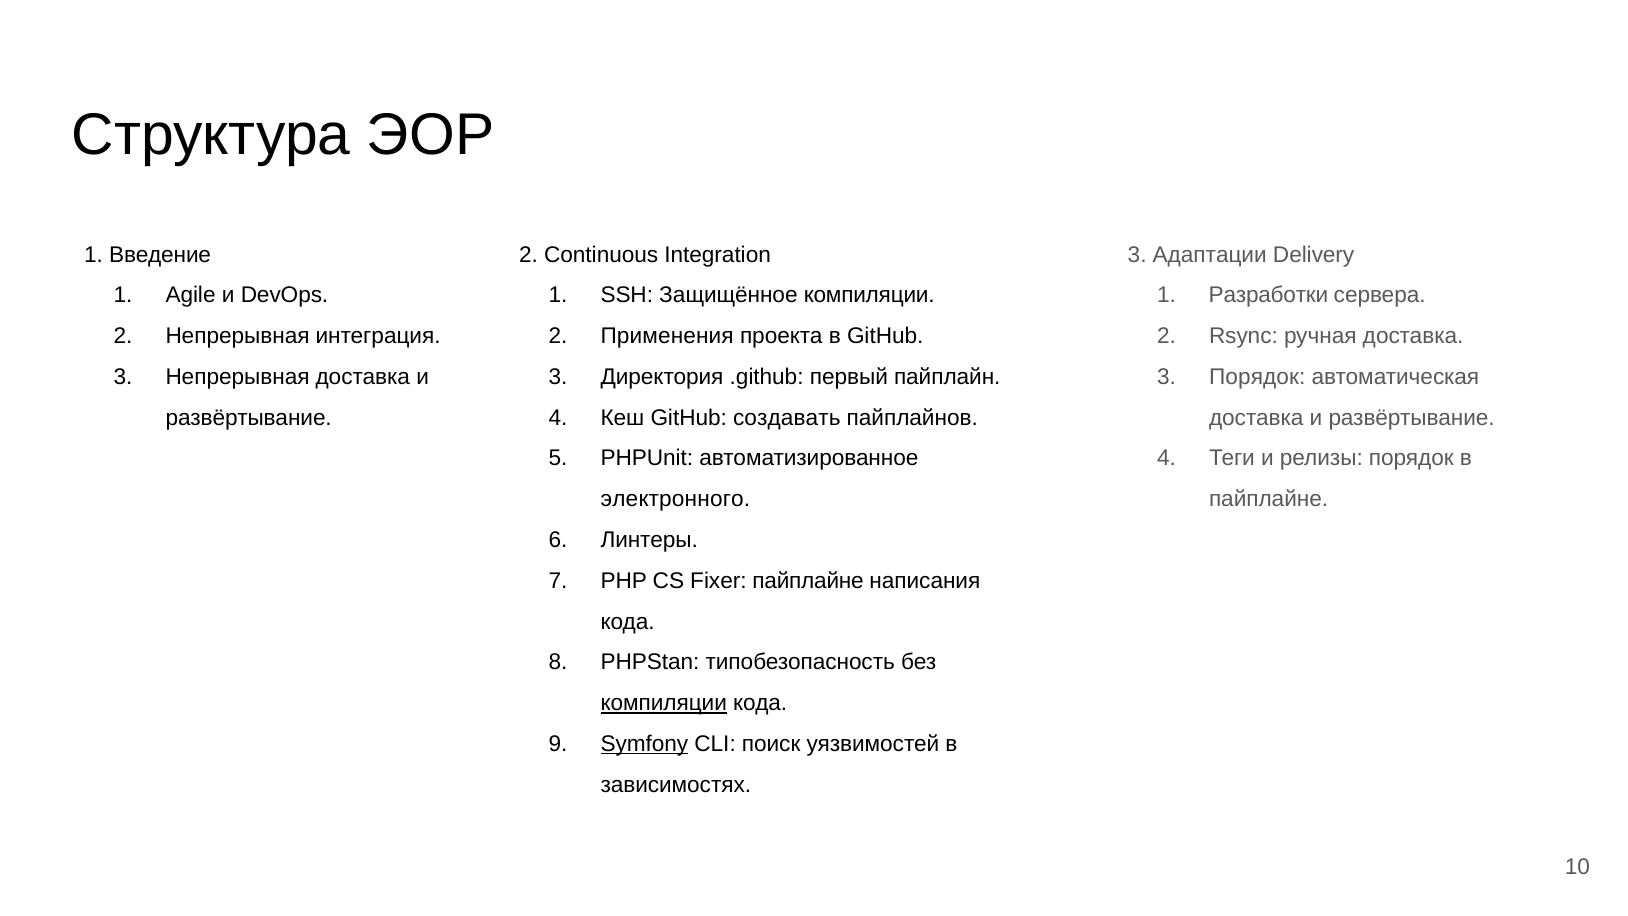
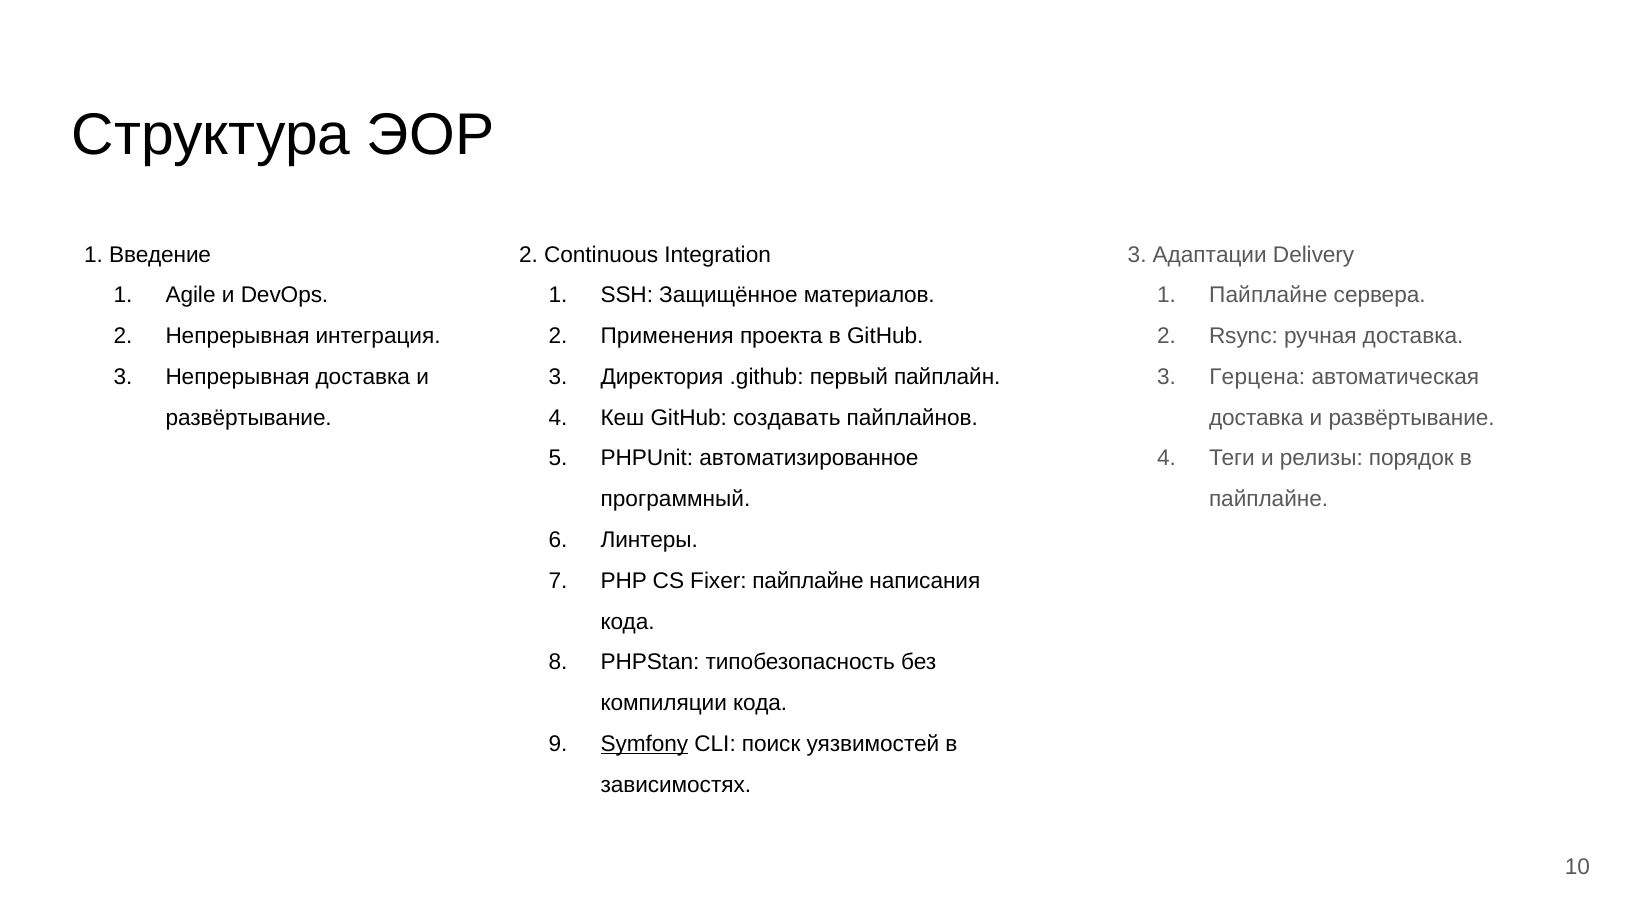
Защищённое компиляции: компиляции -> материалов
1 Разработки: Разработки -> Пайплайне
3 Порядок: Порядок -> Герцена
электронного: электронного -> программный
компиляции at (664, 703) underline: present -> none
